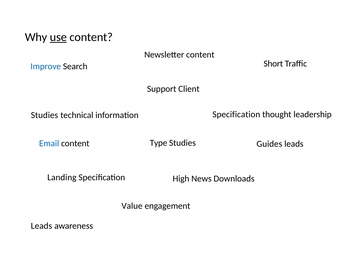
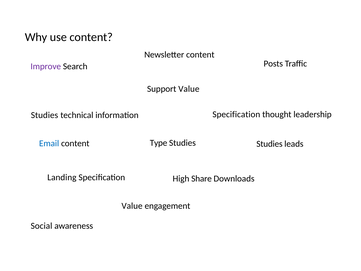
use underline: present -> none
Short: Short -> Posts
Improve colour: blue -> purple
Support Client: Client -> Value
Studies Guides: Guides -> Studies
News: News -> Share
Leads at (41, 226): Leads -> Social
